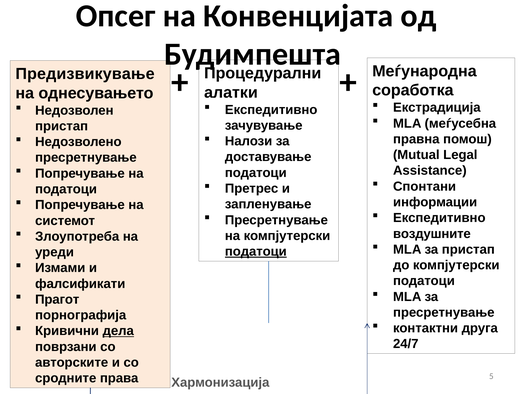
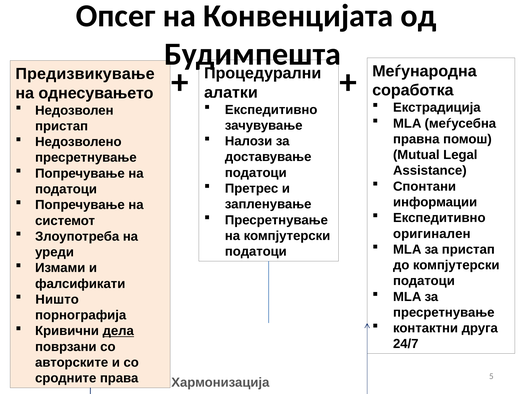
воздушните: воздушните -> оригинален
податоци at (256, 251) underline: present -> none
Прагот: Прагот -> Ништо
